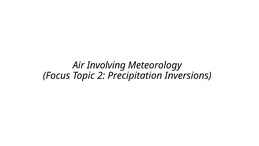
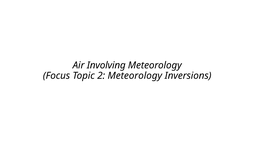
2 Precipitation: Precipitation -> Meteorology
